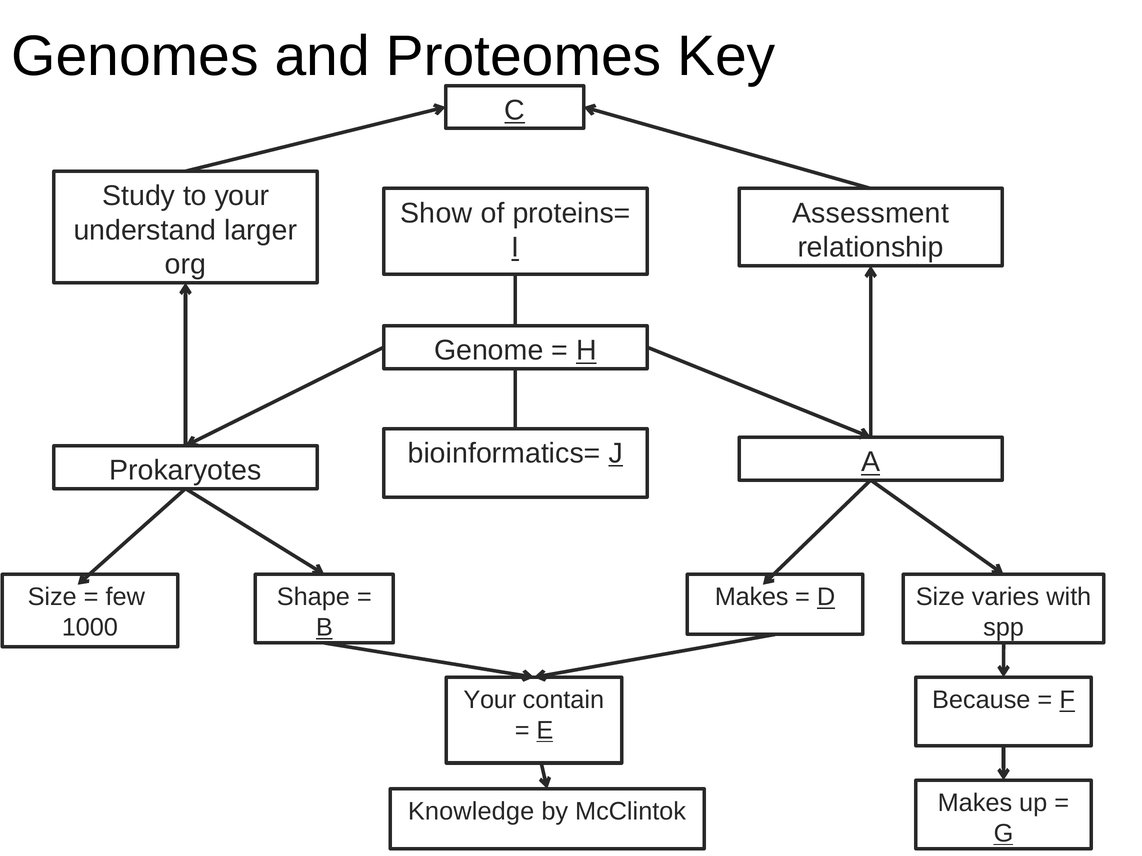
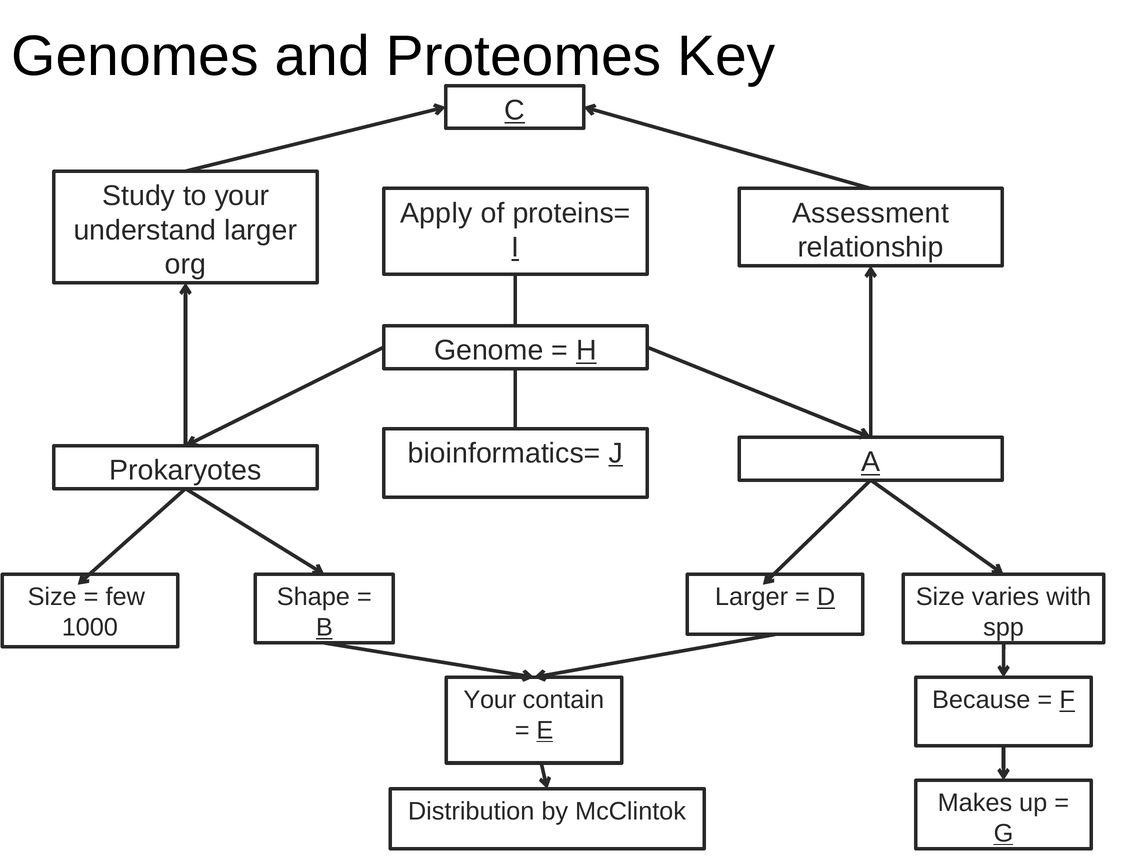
Show: Show -> Apply
Makes at (752, 597): Makes -> Larger
Knowledge: Knowledge -> Distribution
